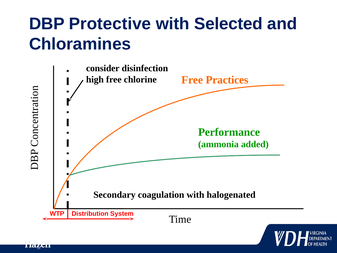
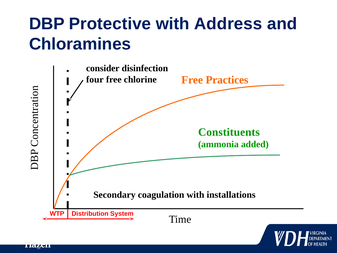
Selected: Selected -> Address
high: high -> four
Performance: Performance -> Constituents
halogenated: halogenated -> installations
